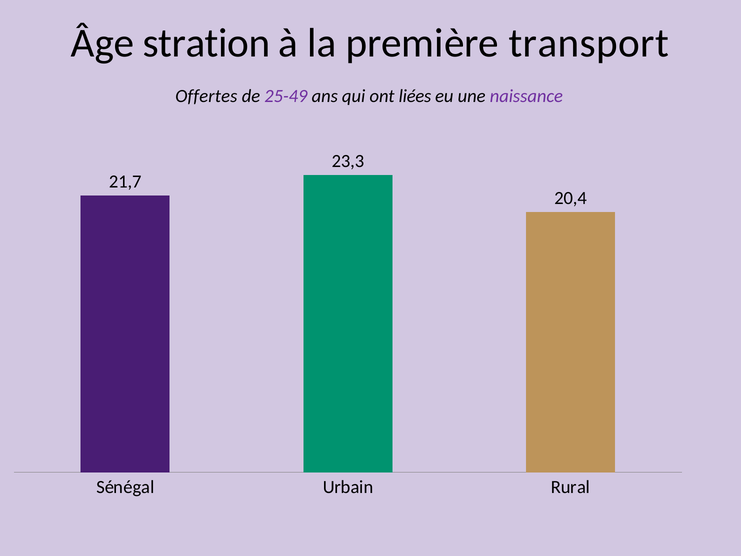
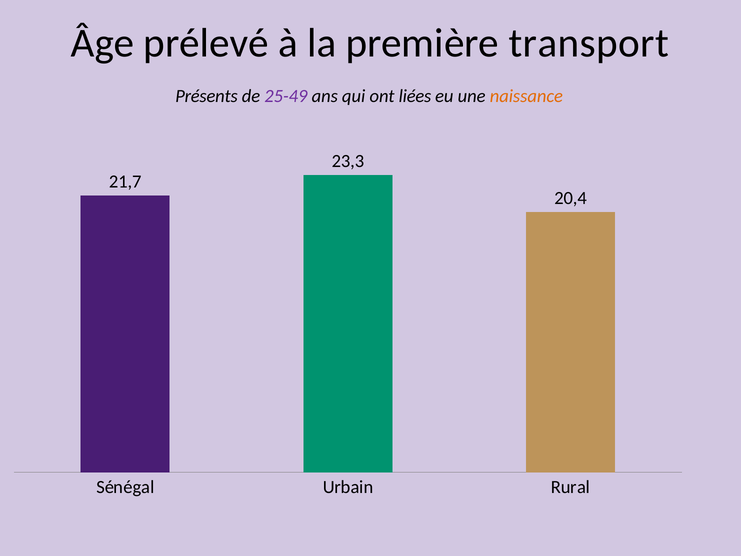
stration: stration -> prélevé
Offertes: Offertes -> Présents
naissance colour: purple -> orange
